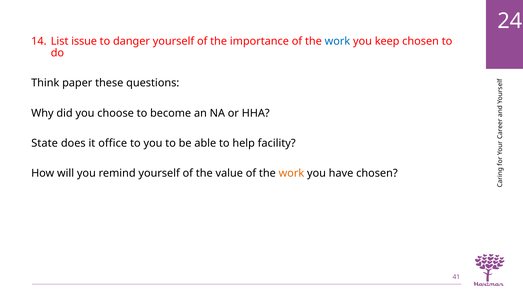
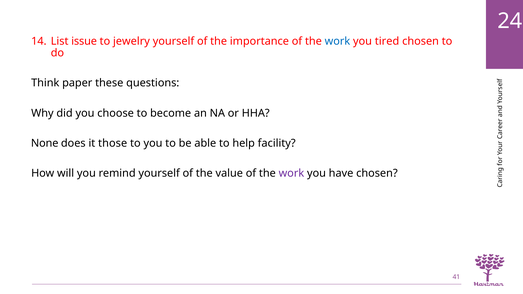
danger: danger -> jewelry
keep: keep -> tired
State: State -> None
office: office -> those
work at (291, 173) colour: orange -> purple
